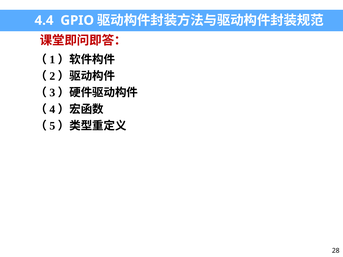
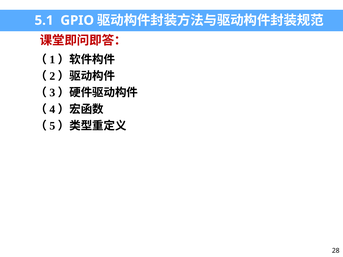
4.4: 4.4 -> 5.1
